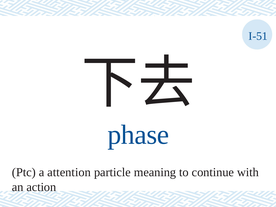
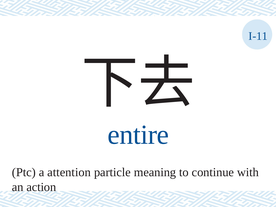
I-51: I-51 -> I-11
phase: phase -> entire
